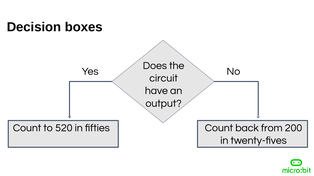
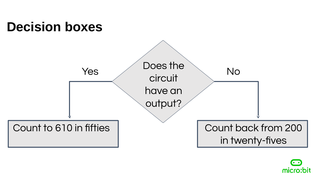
520: 520 -> 610
